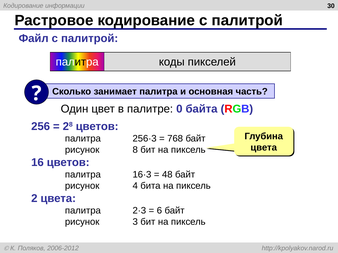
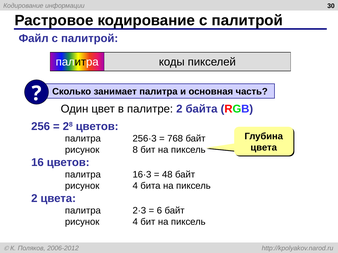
палитре 0: 0 -> 2
3 at (135, 222): 3 -> 4
